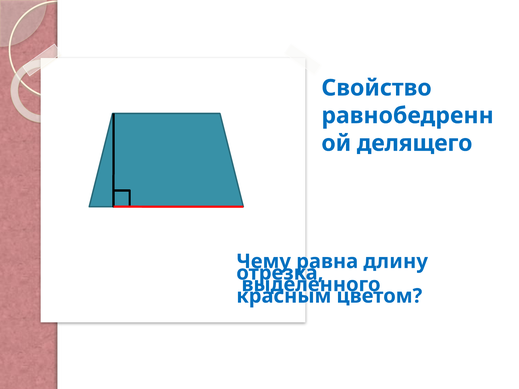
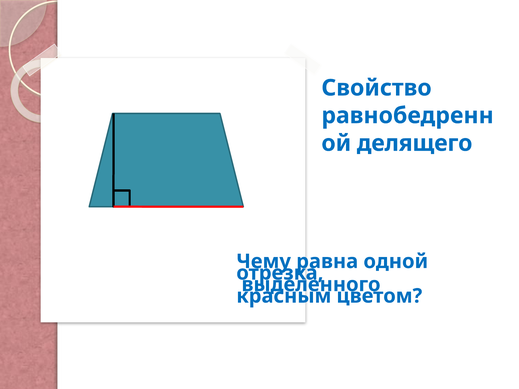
длину: длину -> одной
